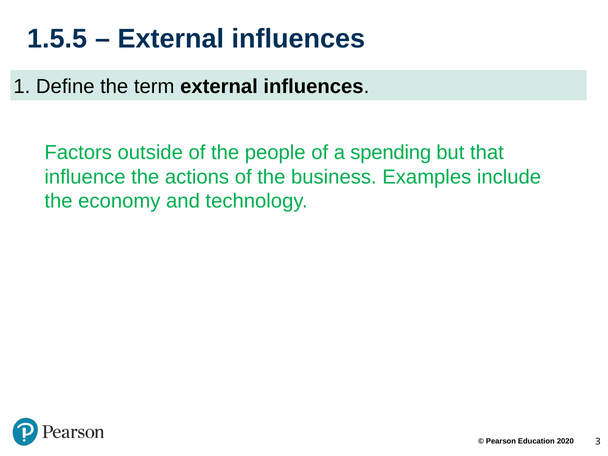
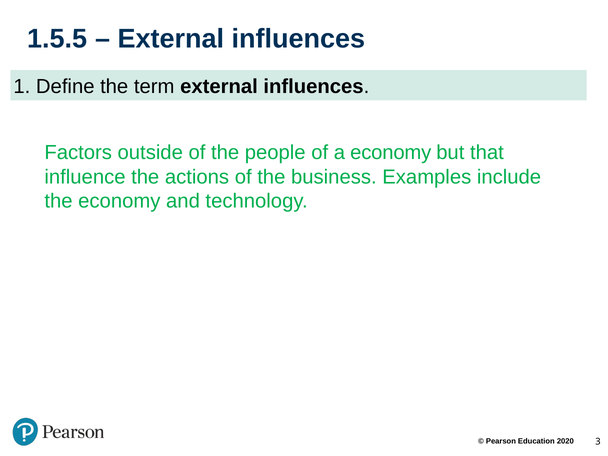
a spending: spending -> economy
